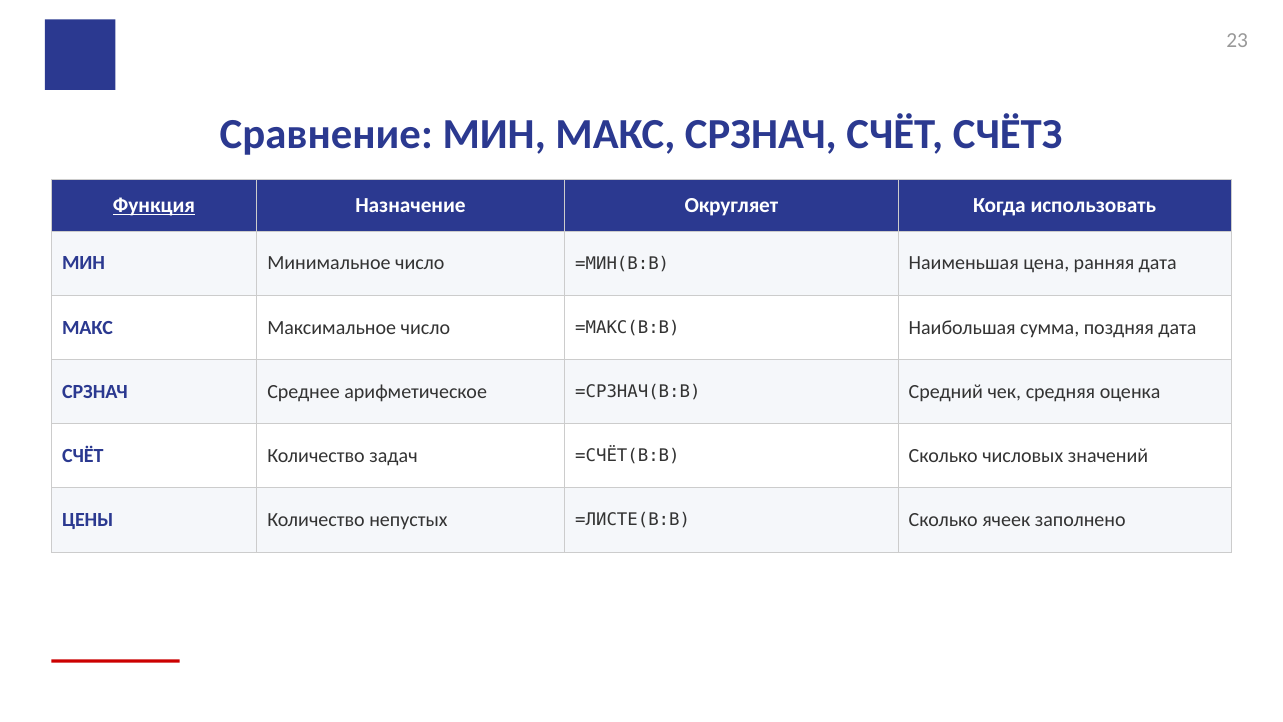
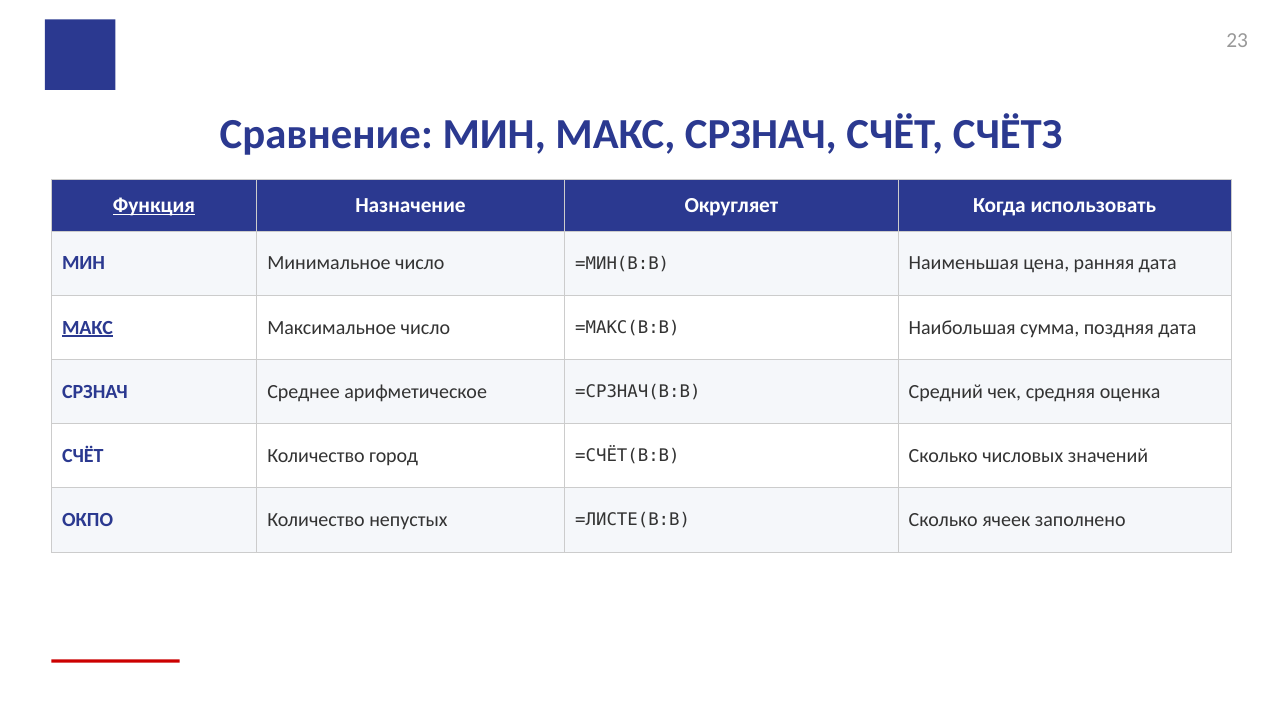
МАКС at (88, 327) underline: none -> present
задач: задач -> город
ЦЕНЫ: ЦЕНЫ -> ОКПО
